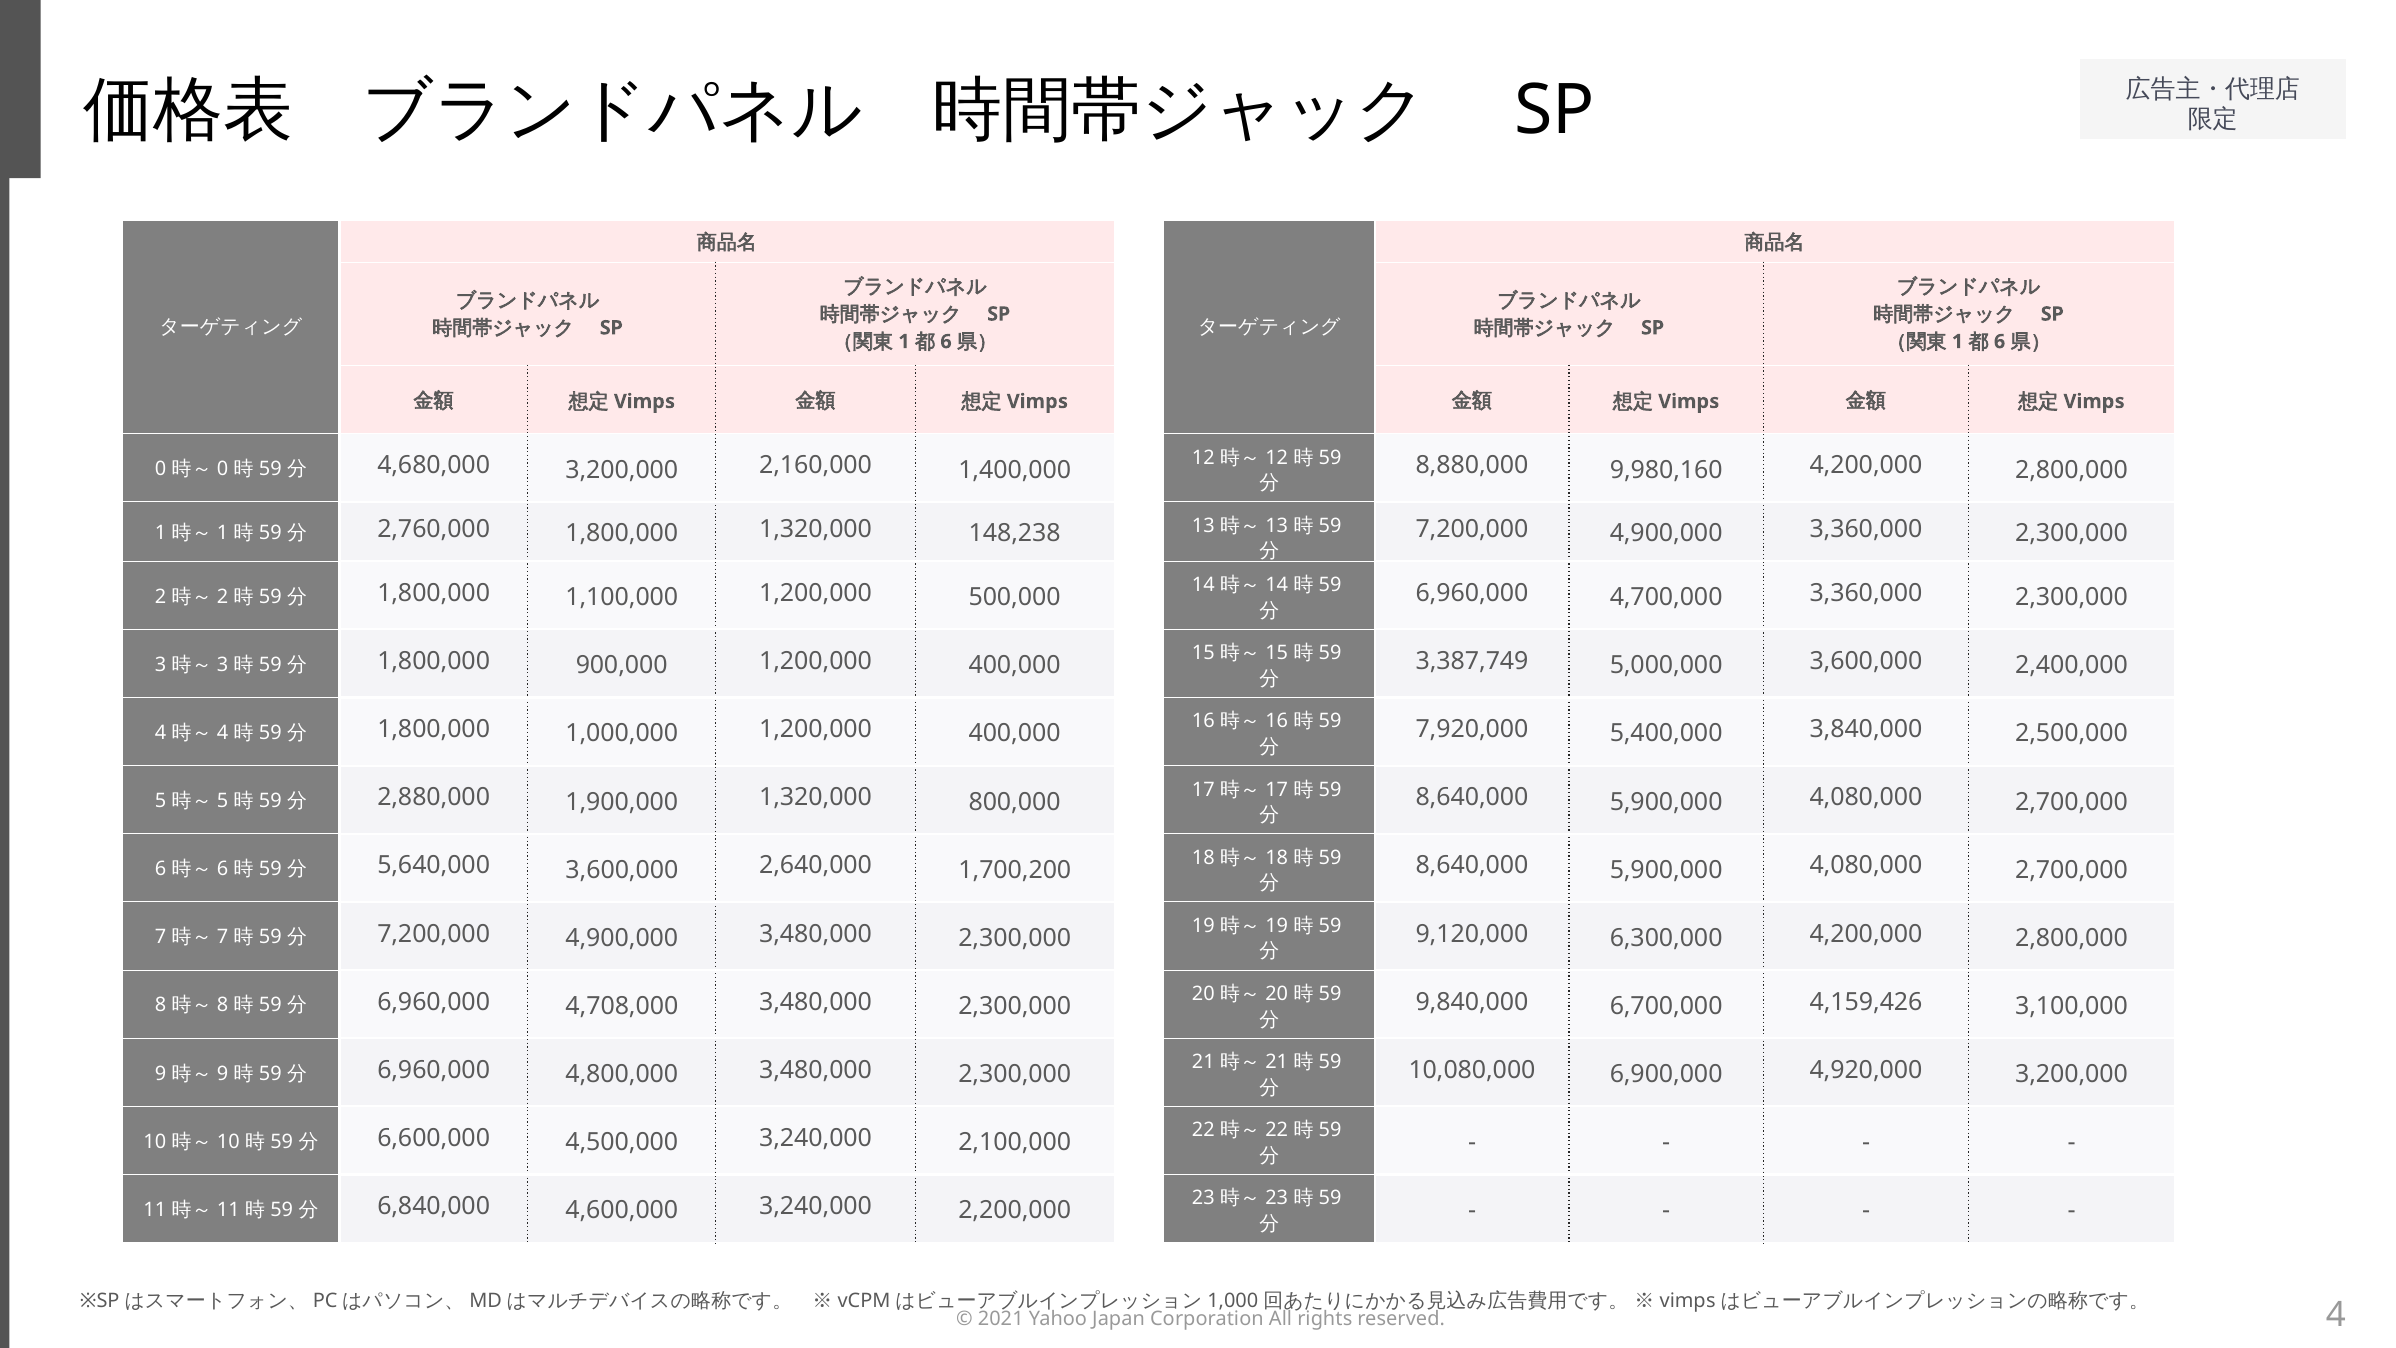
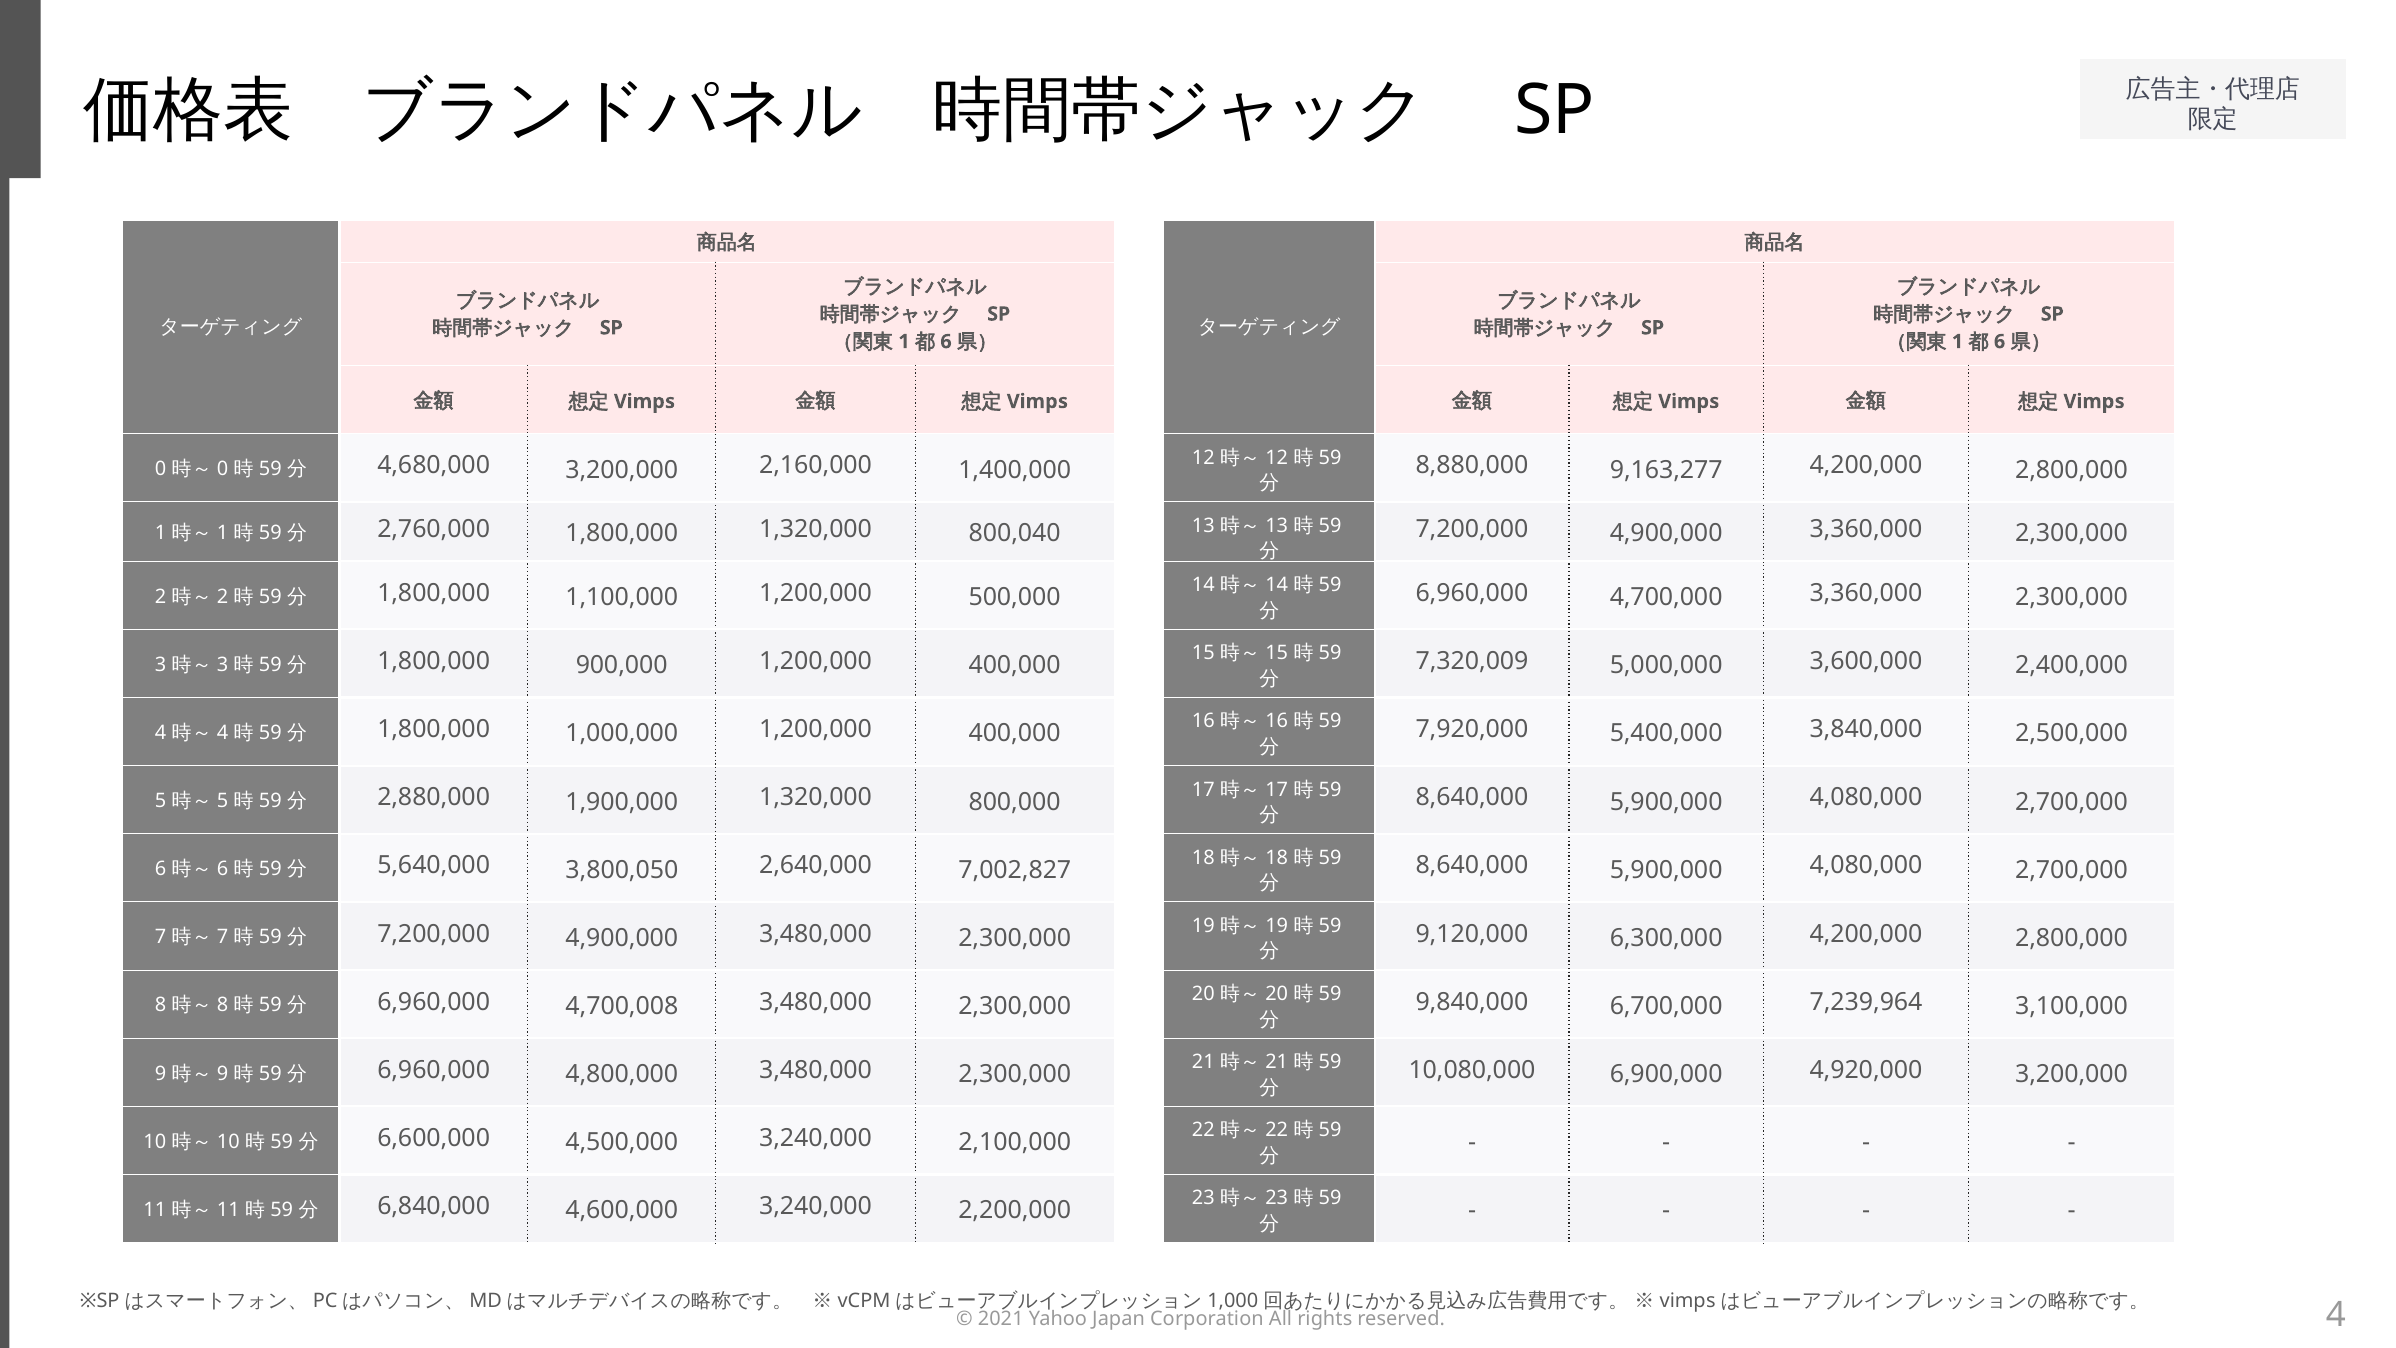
9,980,160: 9,980,160 -> 9,163,277
148,238: 148,238 -> 800,040
3,387,749: 3,387,749 -> 7,320,009
5,640,000 3,600,000: 3,600,000 -> 3,800,050
1,700,200: 1,700,200 -> 7,002,827
4,159,426: 4,159,426 -> 7,239,964
4,708,000: 4,708,000 -> 4,700,008
